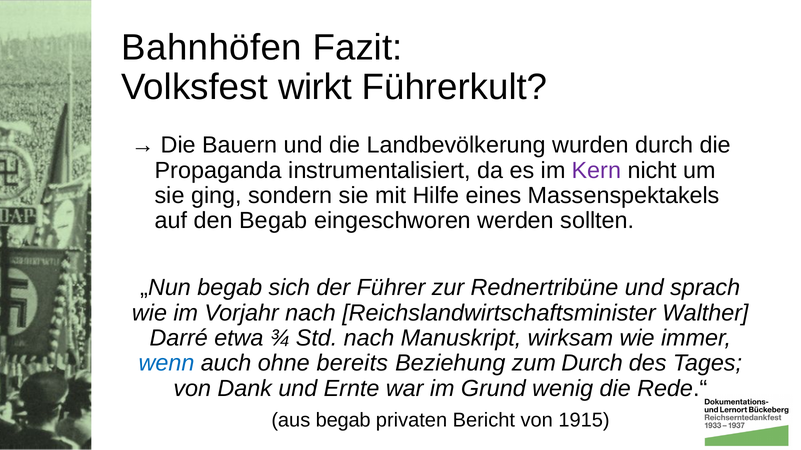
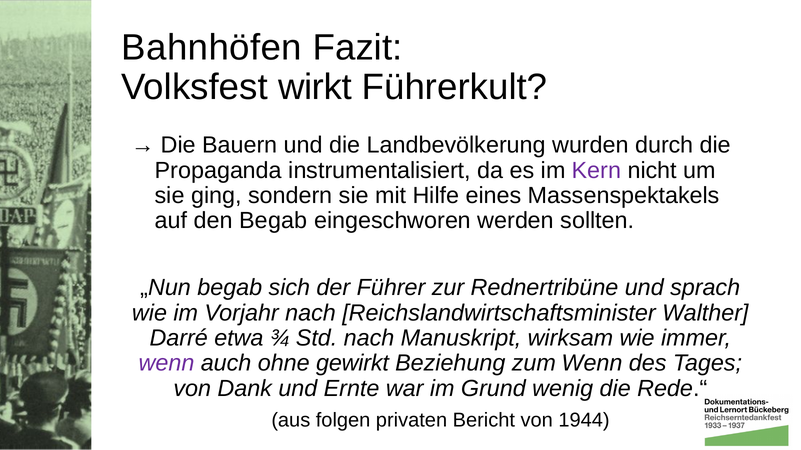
wenn at (166, 364) colour: blue -> purple
bereits: bereits -> gewirkt
zum Durch: Durch -> Wenn
aus begab: begab -> folgen
1915: 1915 -> 1944
